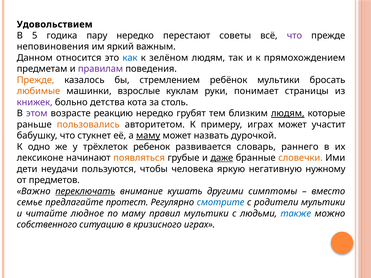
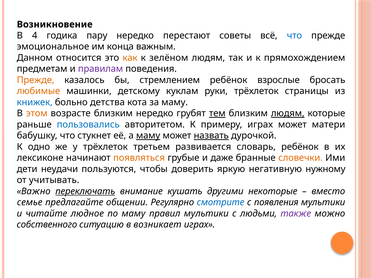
Удовольствием: Удовольствием -> Возникновение
5: 5 -> 4
что at (294, 36) colour: purple -> blue
неповиновения: неповиновения -> эмоциональное
яркий: яркий -> конца
как colour: blue -> orange
ребёнок мультики: мультики -> взрослые
взрослые: взрослые -> детскому
руки понимает: понимает -> трёхлеток
книжек colour: purple -> blue
за столь: столь -> маму
этом colour: purple -> orange
возрасте реакцию: реакцию -> близким
тем underline: none -> present
пользовались colour: orange -> blue
участит: участит -> матери
назвать underline: none -> present
ребенок: ребенок -> третьем
словарь раннего: раннего -> ребёнок
даже underline: present -> none
человека: человека -> доверить
предметов: предметов -> учитывать
симптомы: симптомы -> некоторые
протест: протест -> общении
родители: родители -> появления
также colour: blue -> purple
кризисного: кризисного -> возникает
